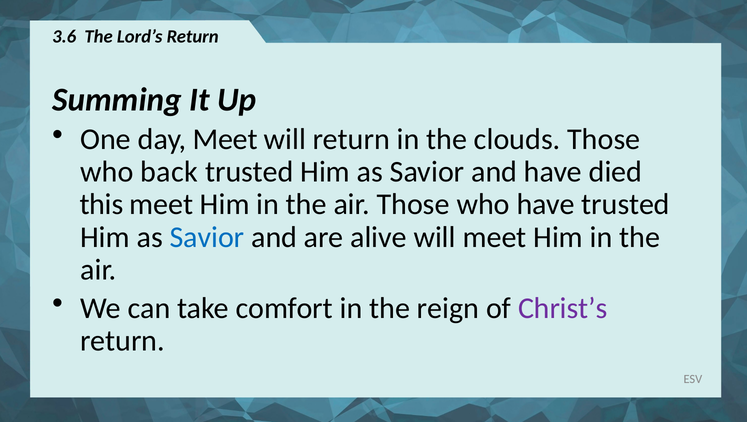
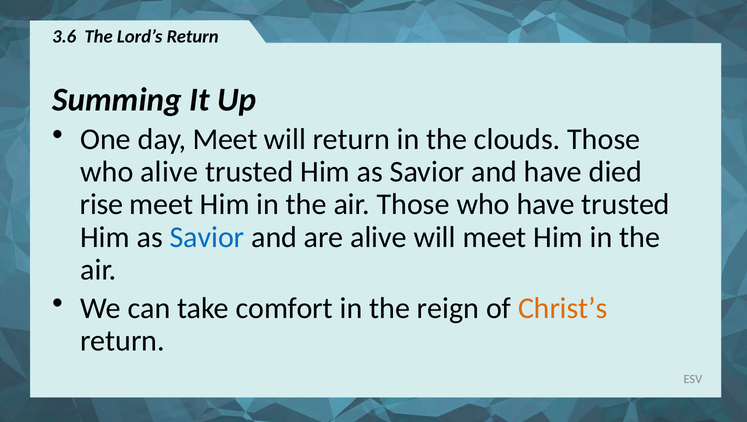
who back: back -> alive
this: this -> rise
Christ’s colour: purple -> orange
